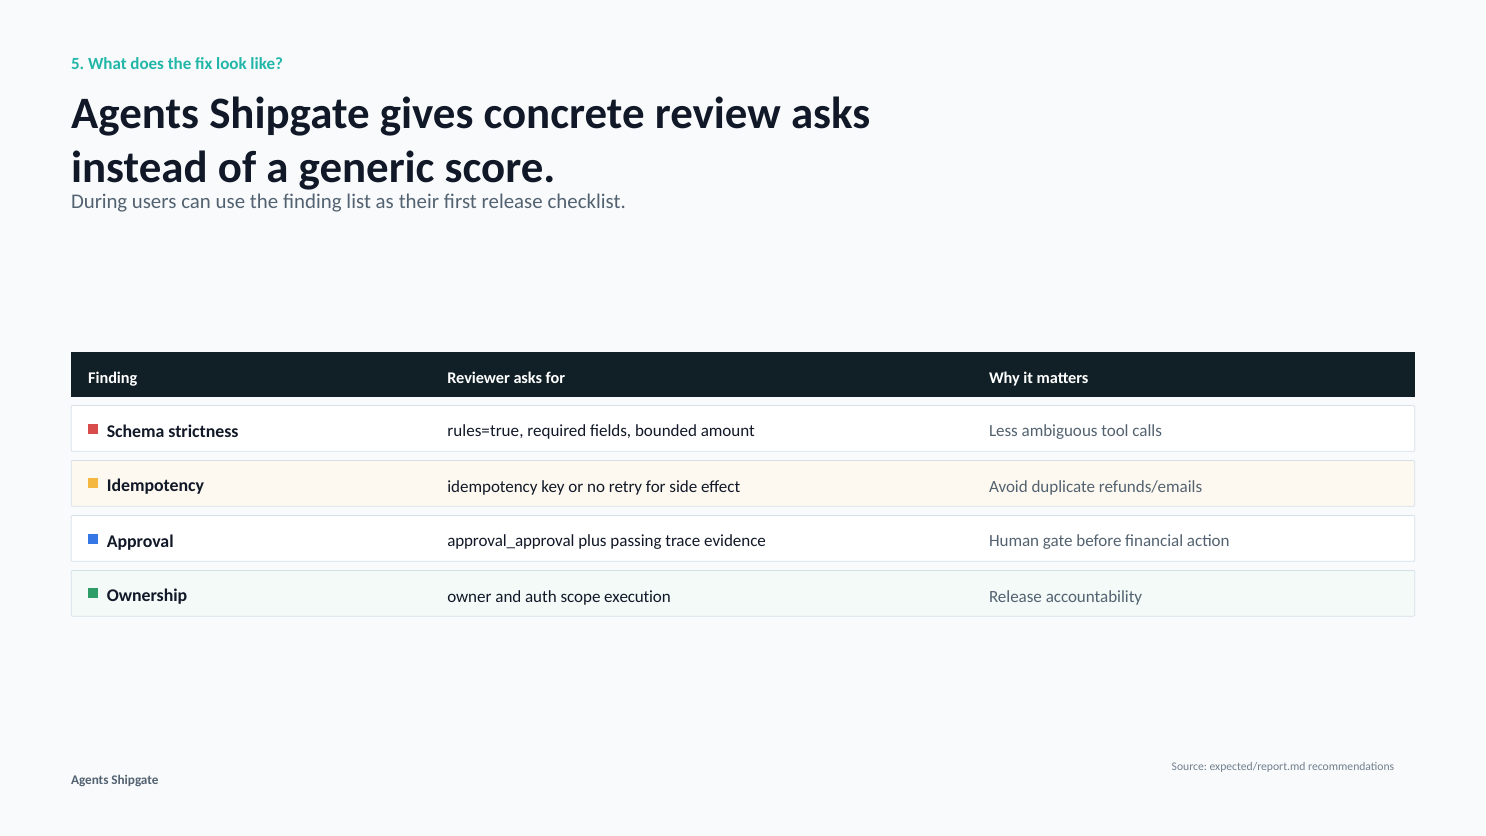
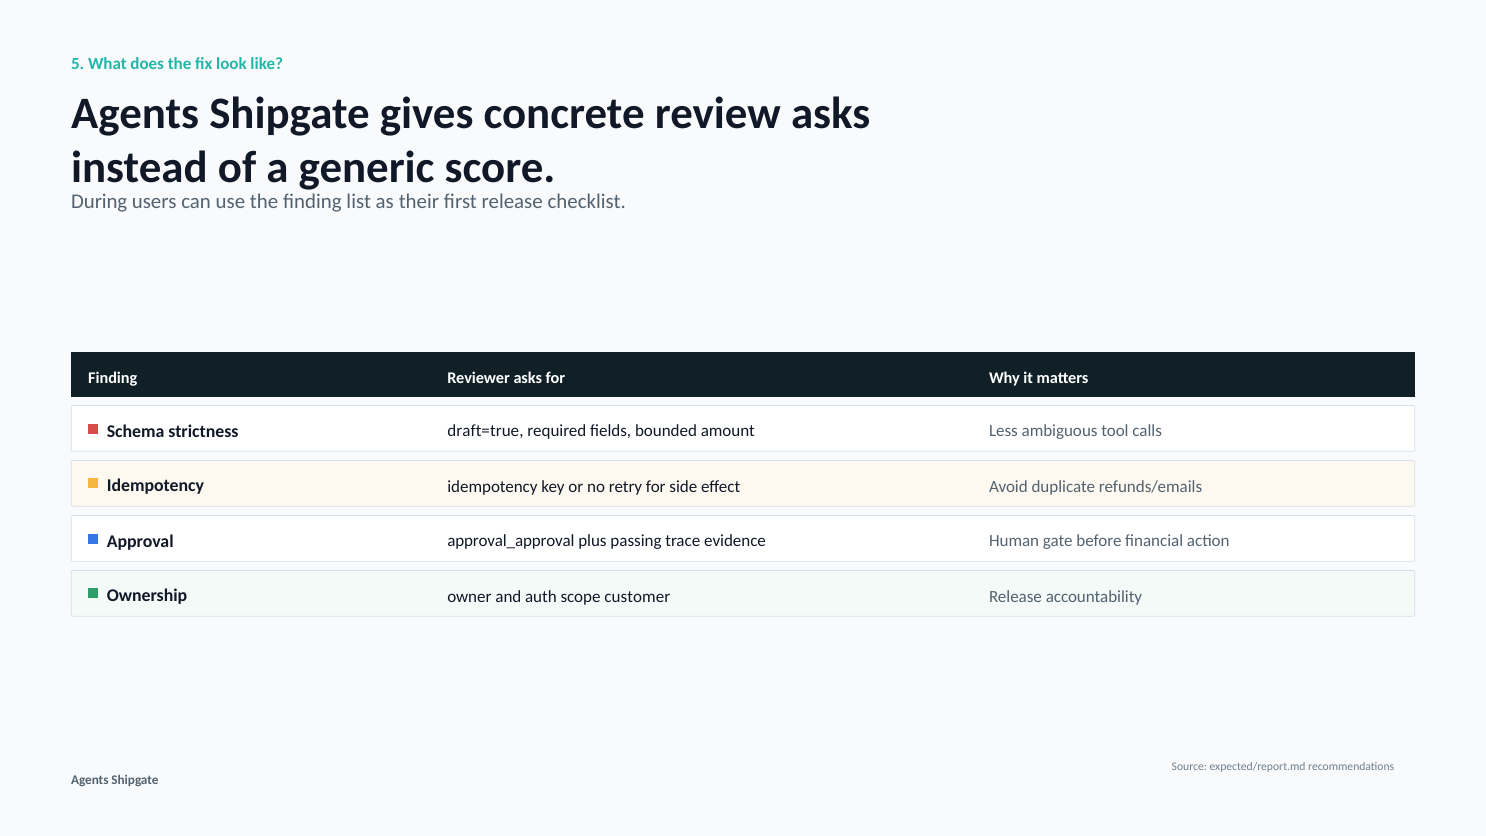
rules=true: rules=true -> draft=true
execution: execution -> customer
